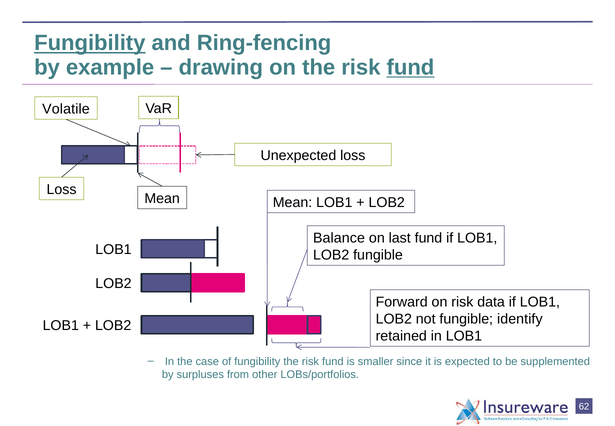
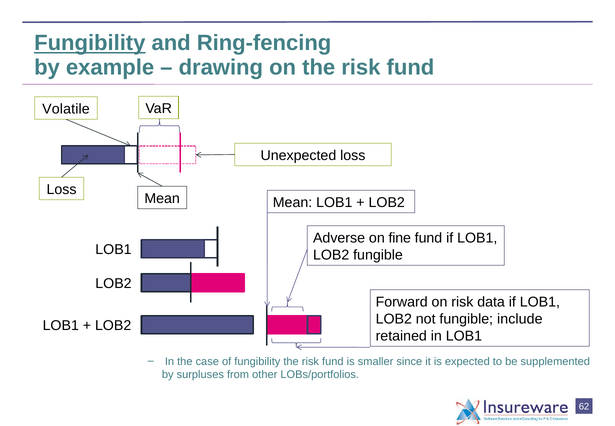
fund at (410, 68) underline: present -> none
Balance: Balance -> Adverse
last: last -> fine
identify: identify -> include
